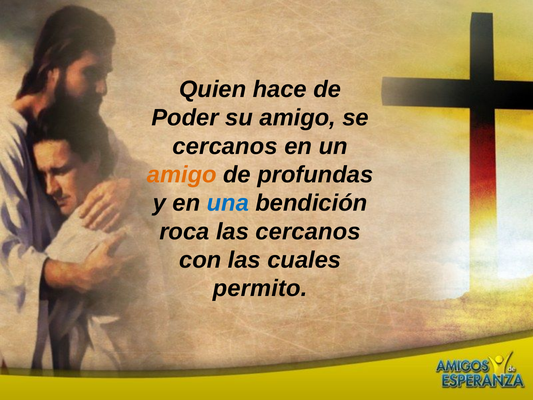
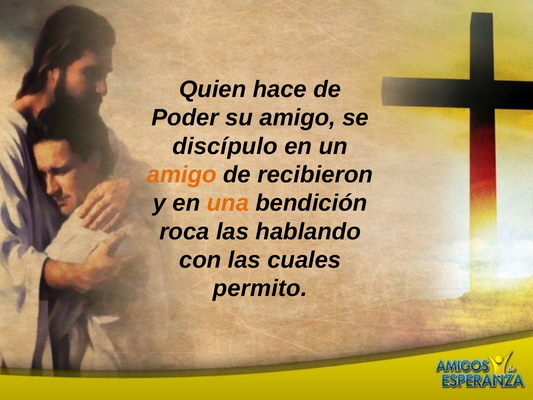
cercanos at (225, 146): cercanos -> discípulo
profundas: profundas -> recibieron
una colour: blue -> orange
las cercanos: cercanos -> hablando
